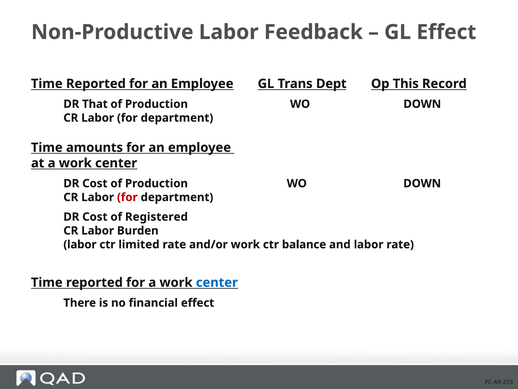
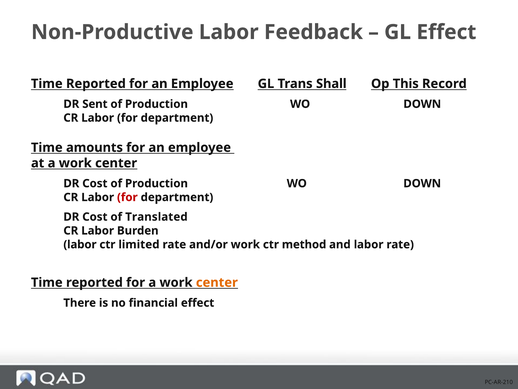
Dept: Dept -> Shall
That: That -> Sent
Registered: Registered -> Translated
balance: balance -> method
center at (217, 282) colour: blue -> orange
